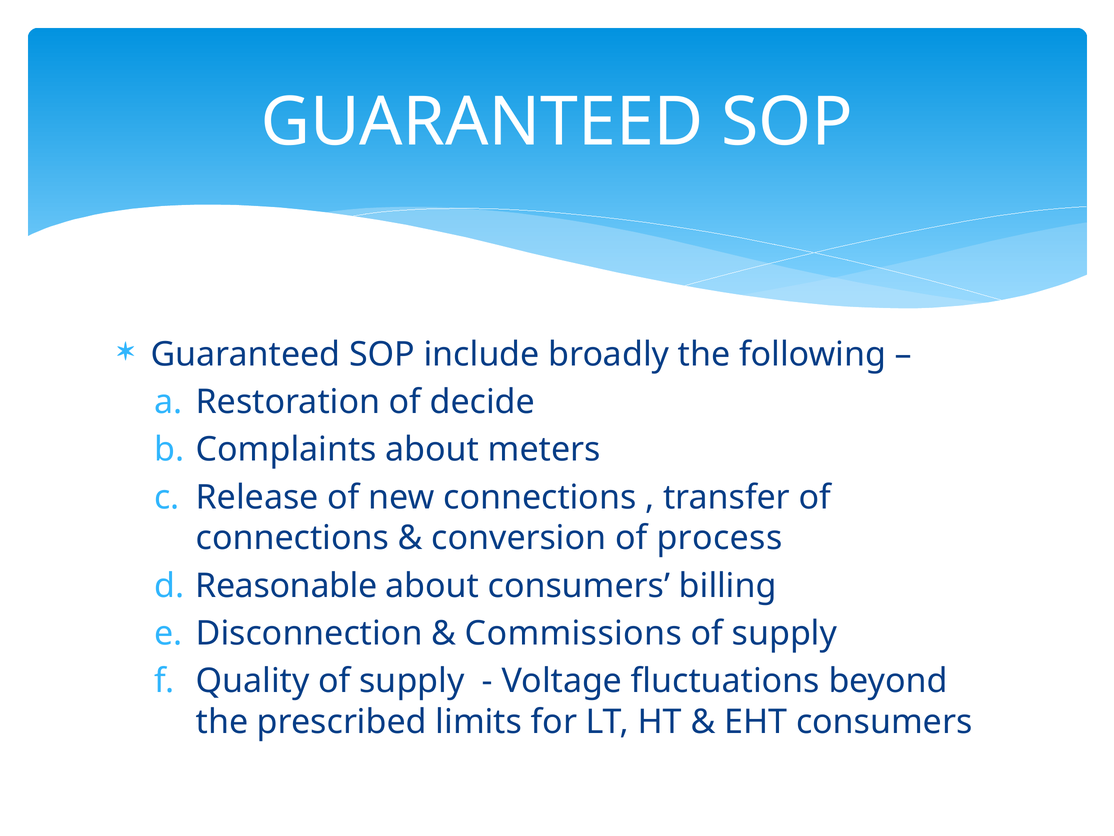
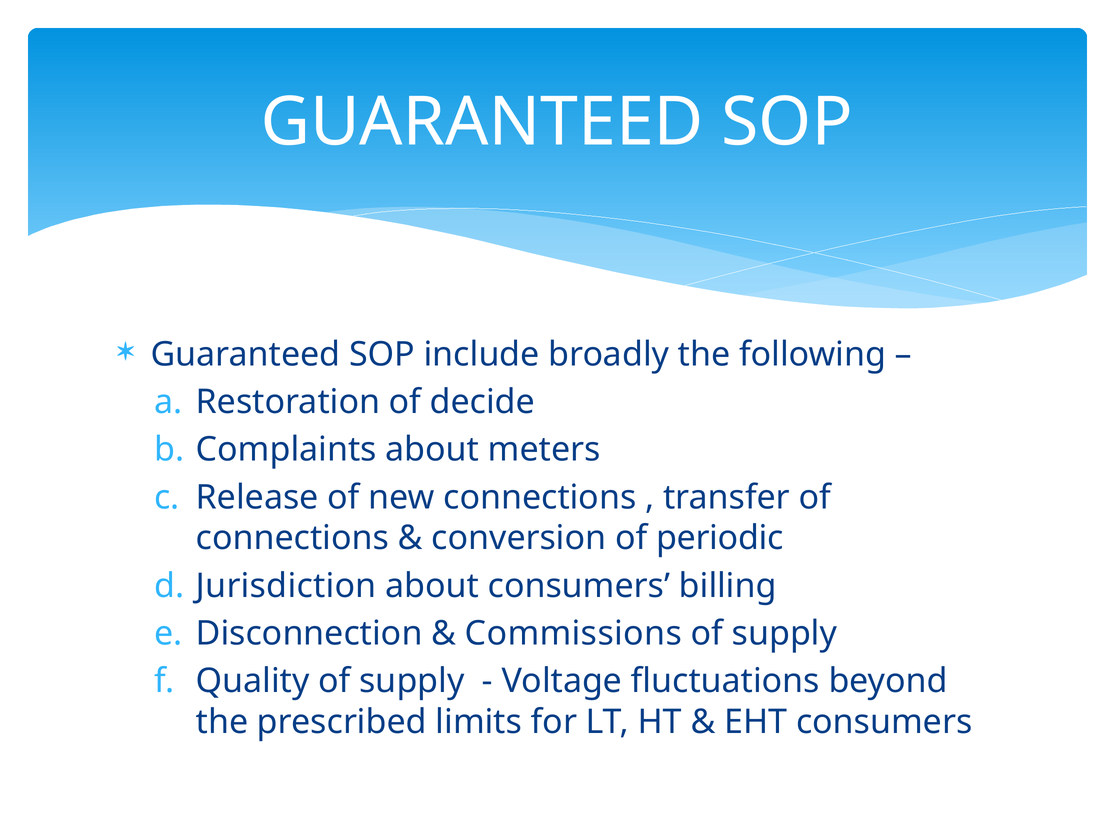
process: process -> periodic
Reasonable: Reasonable -> Jurisdiction
